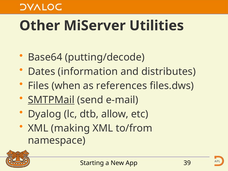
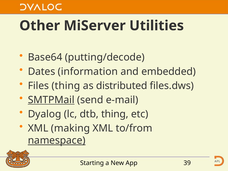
distributes: distributes -> embedded
Files when: when -> thing
references: references -> distributed
dtb allow: allow -> thing
namespace underline: none -> present
